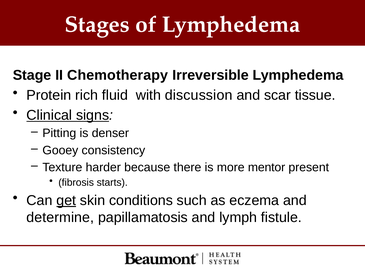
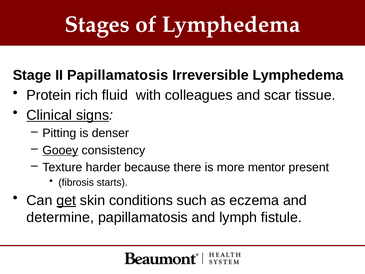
II Chemotherapy: Chemotherapy -> Papillamatosis
discussion: discussion -> colleagues
Gooey underline: none -> present
